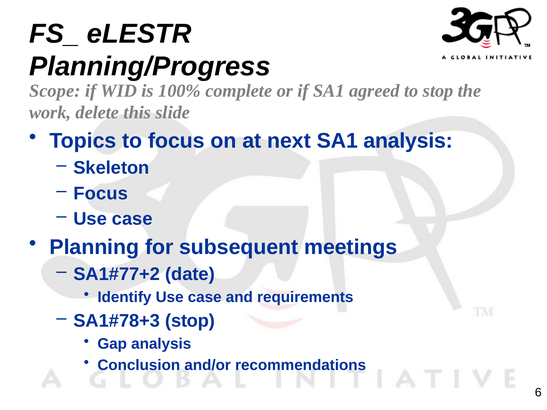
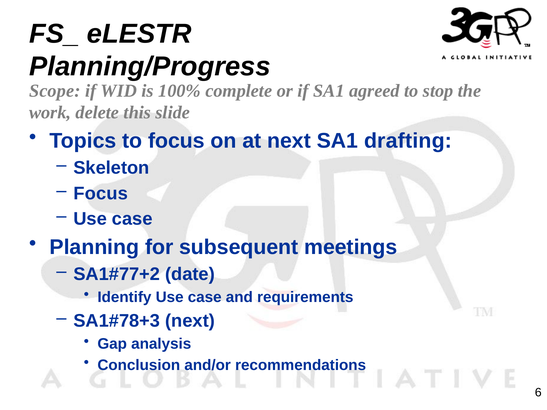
SA1 analysis: analysis -> drafting
stop at (190, 321): stop -> next
